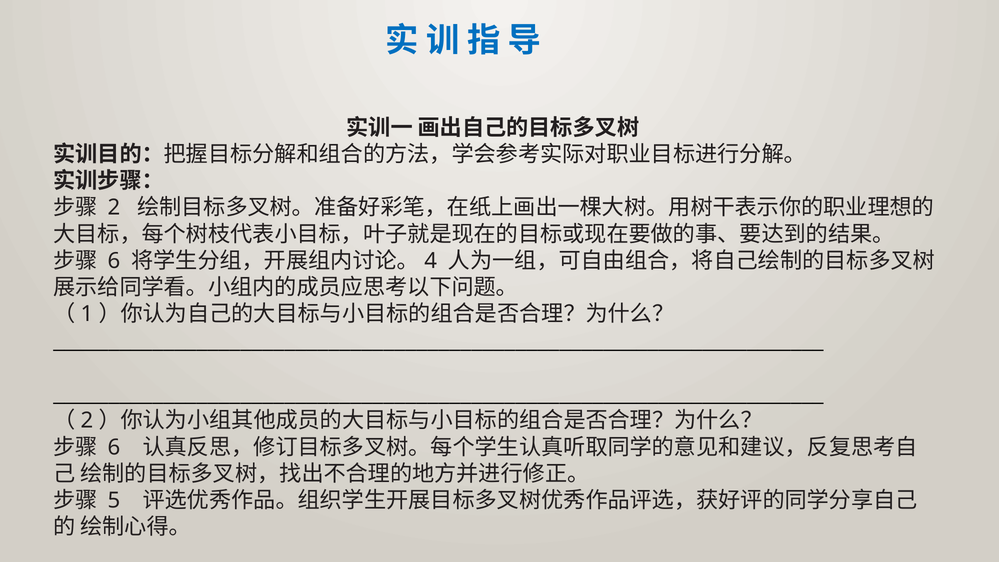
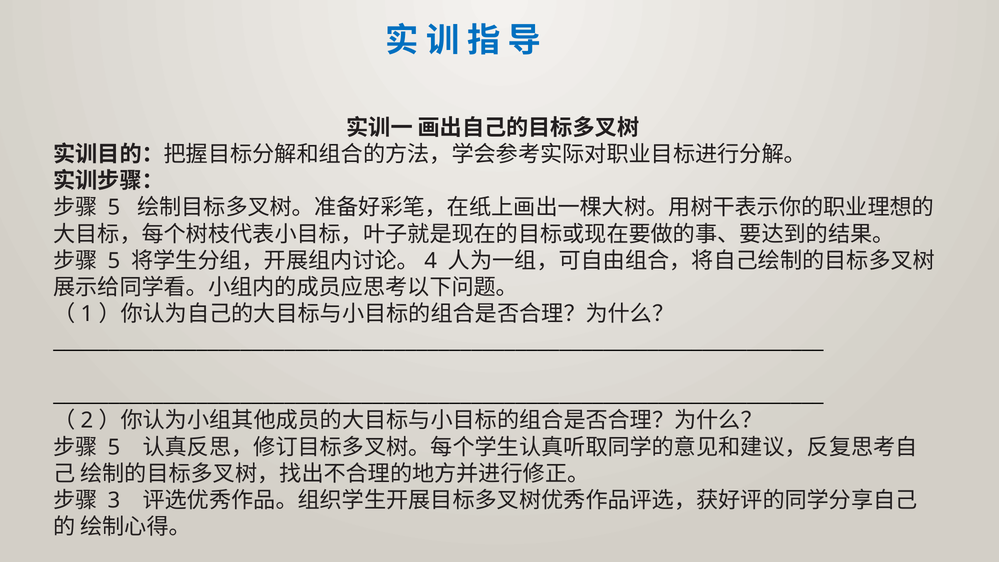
2 at (114, 208): 2 -> 5
6 at (114, 261): 6 -> 5
6 at (114, 447): 6 -> 5
5: 5 -> 3
